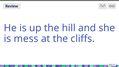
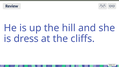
mess: mess -> dress
